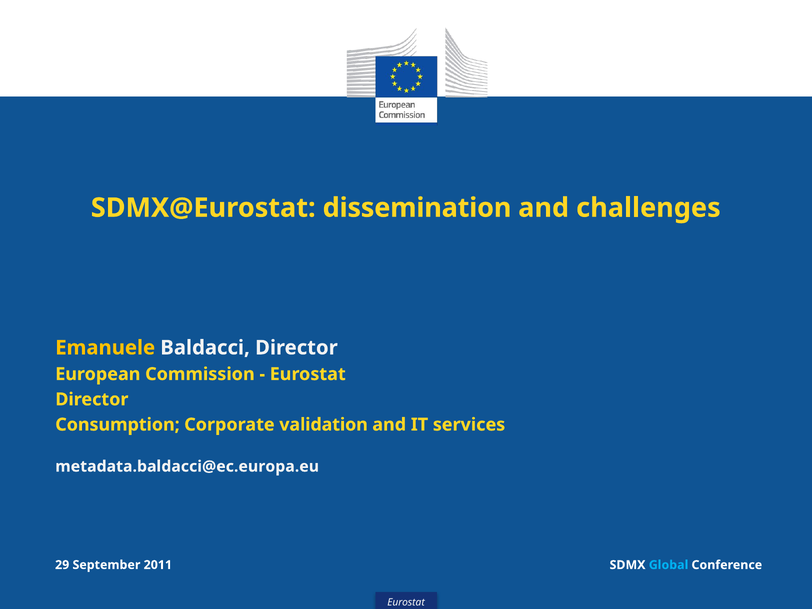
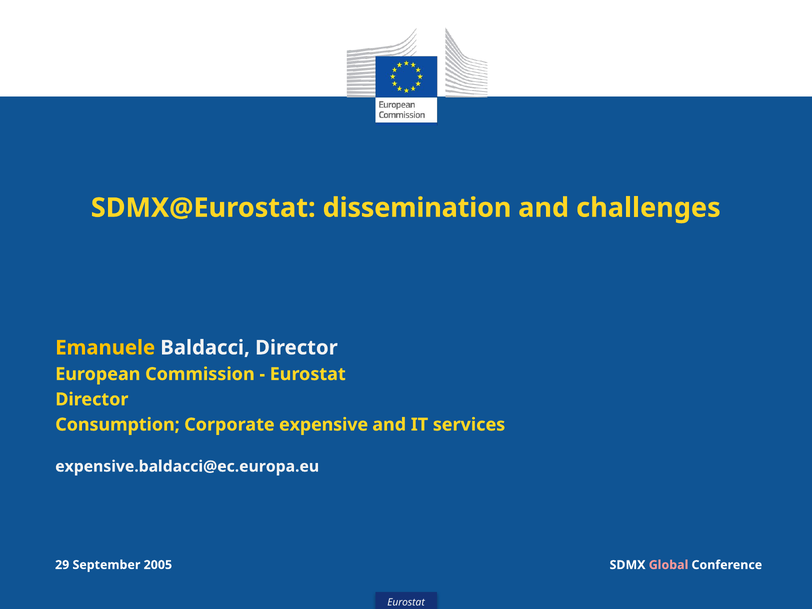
validation: validation -> expensive
metadata.baldacci@ec.europa.eu: metadata.baldacci@ec.europa.eu -> expensive.baldacci@ec.europa.eu
2011: 2011 -> 2005
Global colour: light blue -> pink
